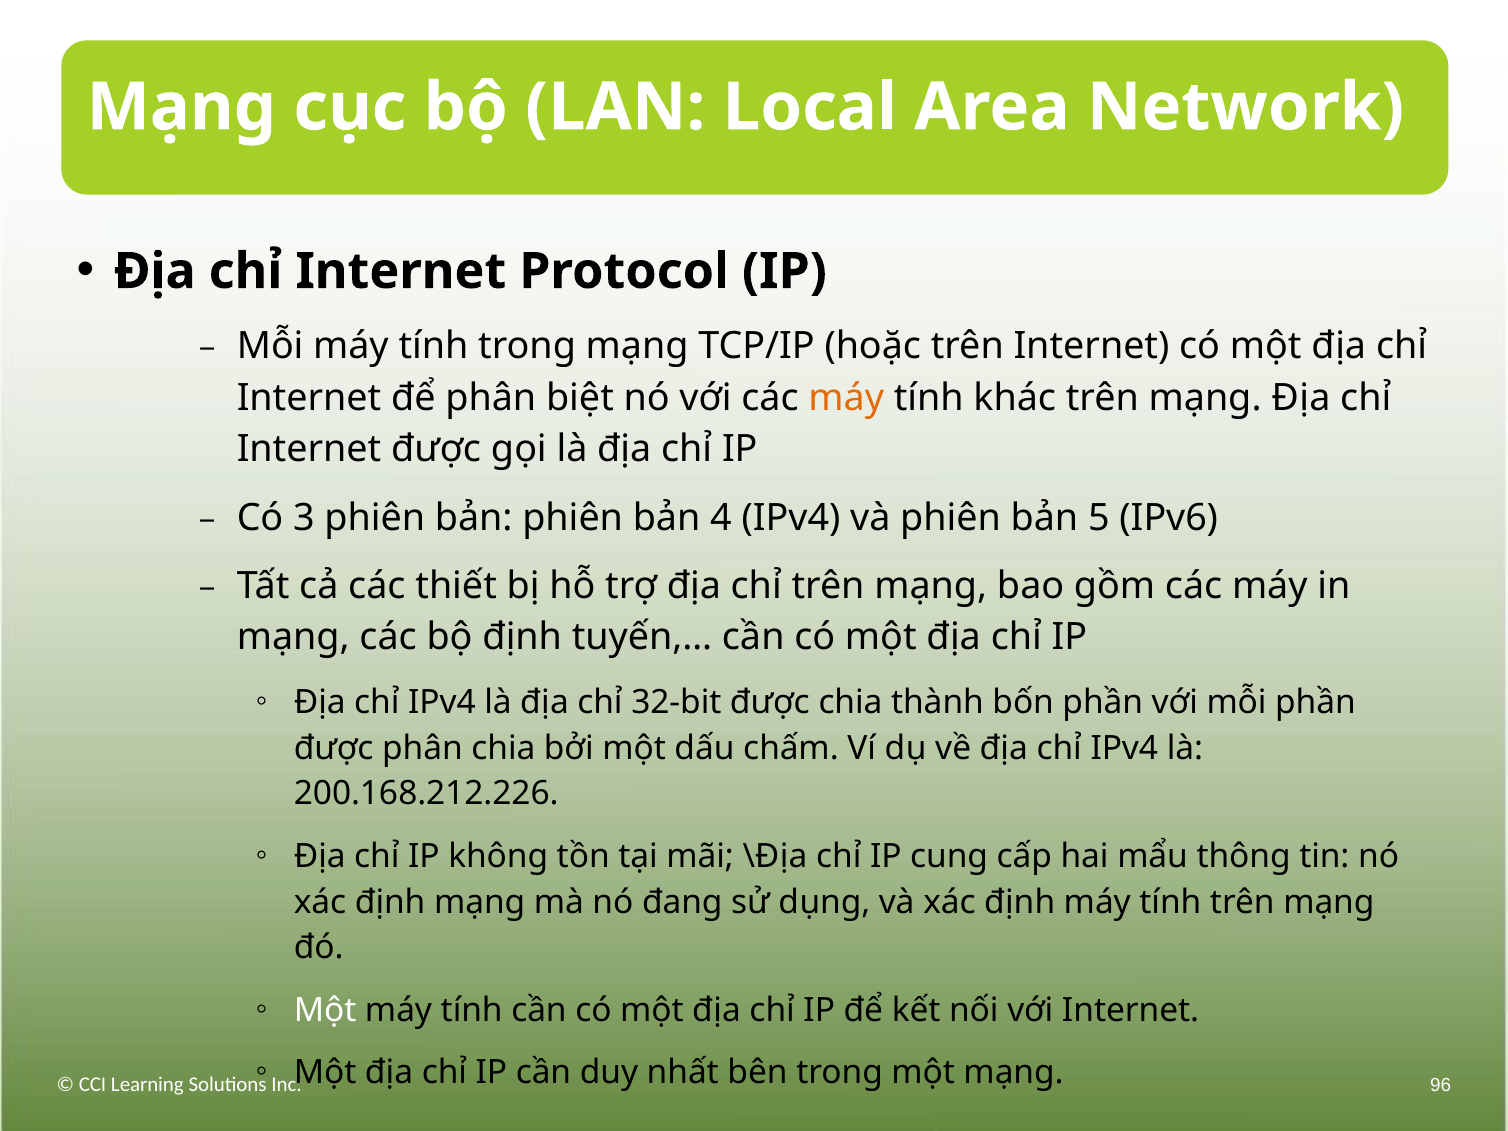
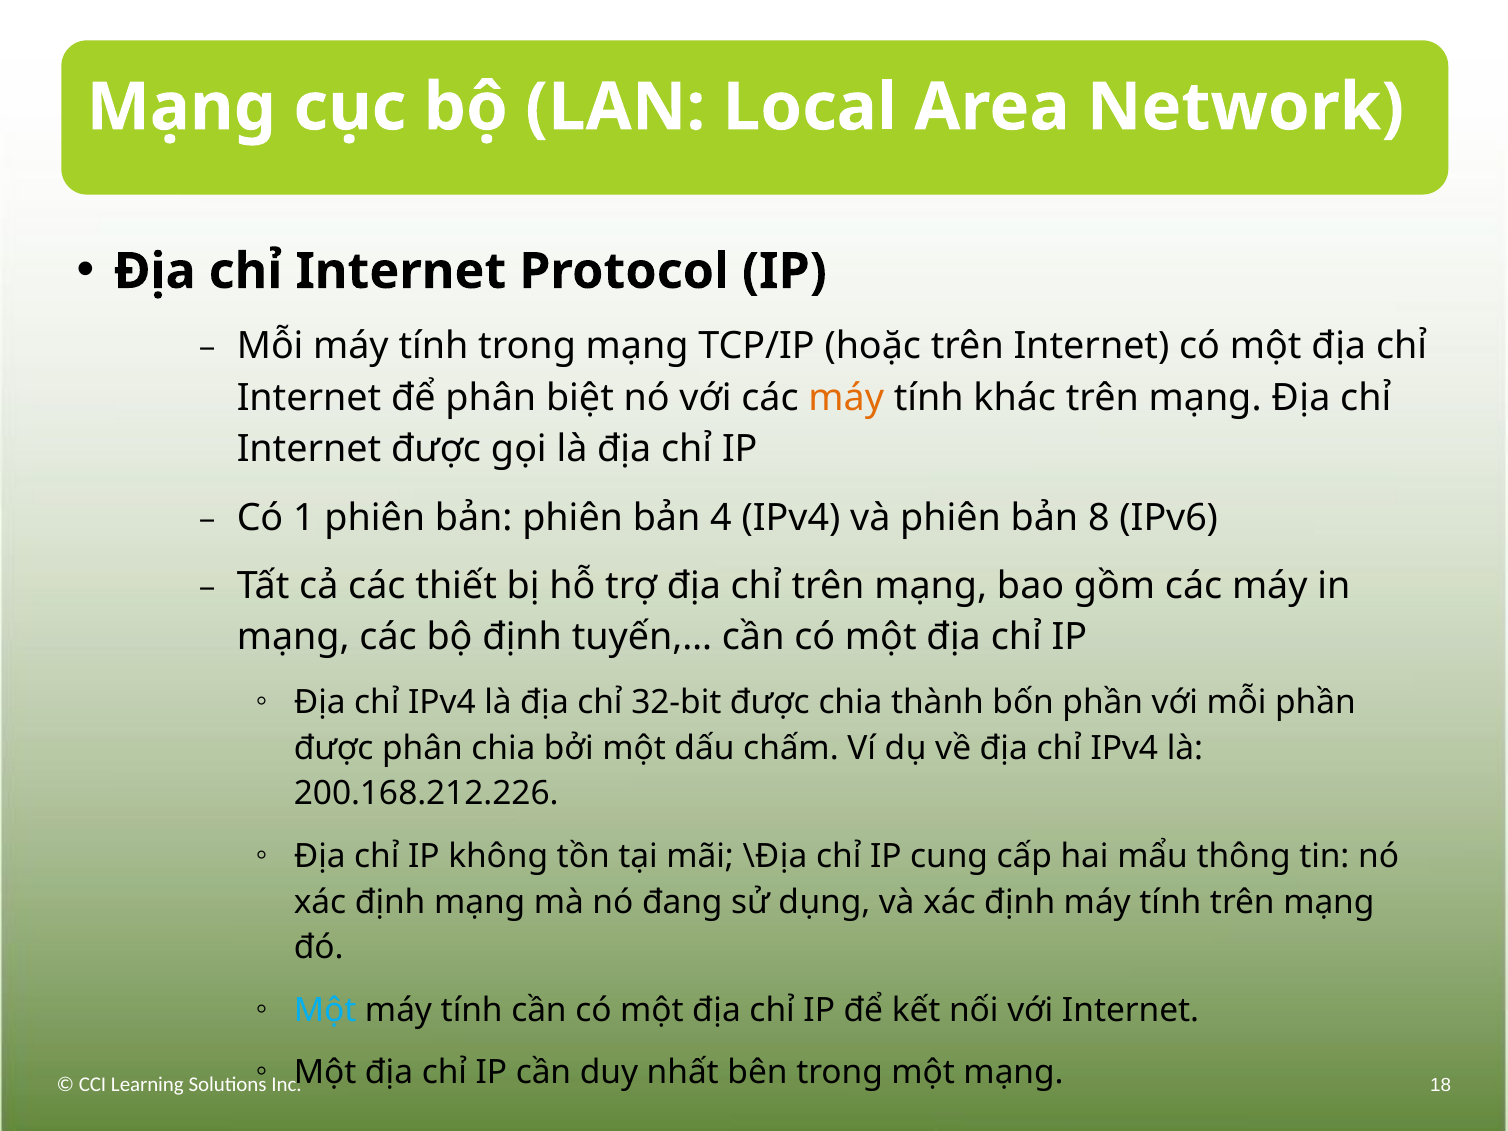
3: 3 -> 1
5: 5 -> 8
Một at (325, 1010) colour: white -> light blue
96: 96 -> 18
